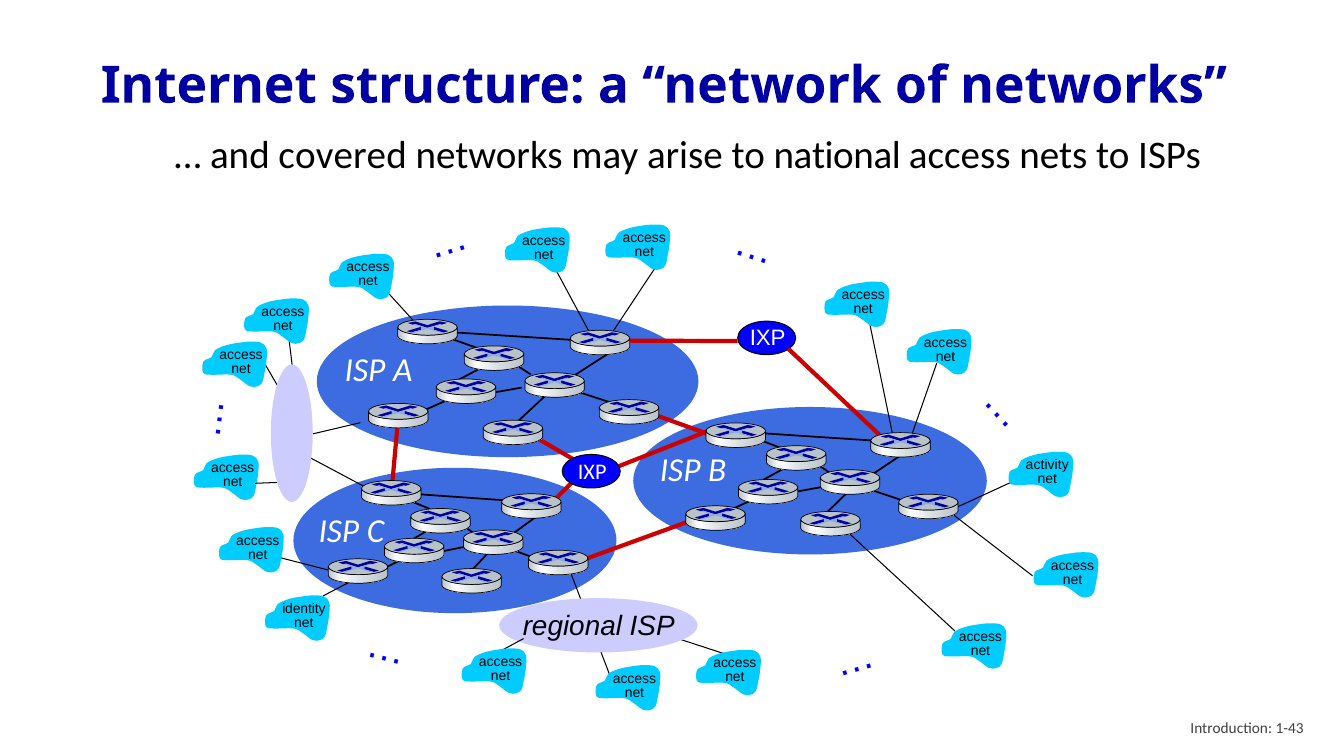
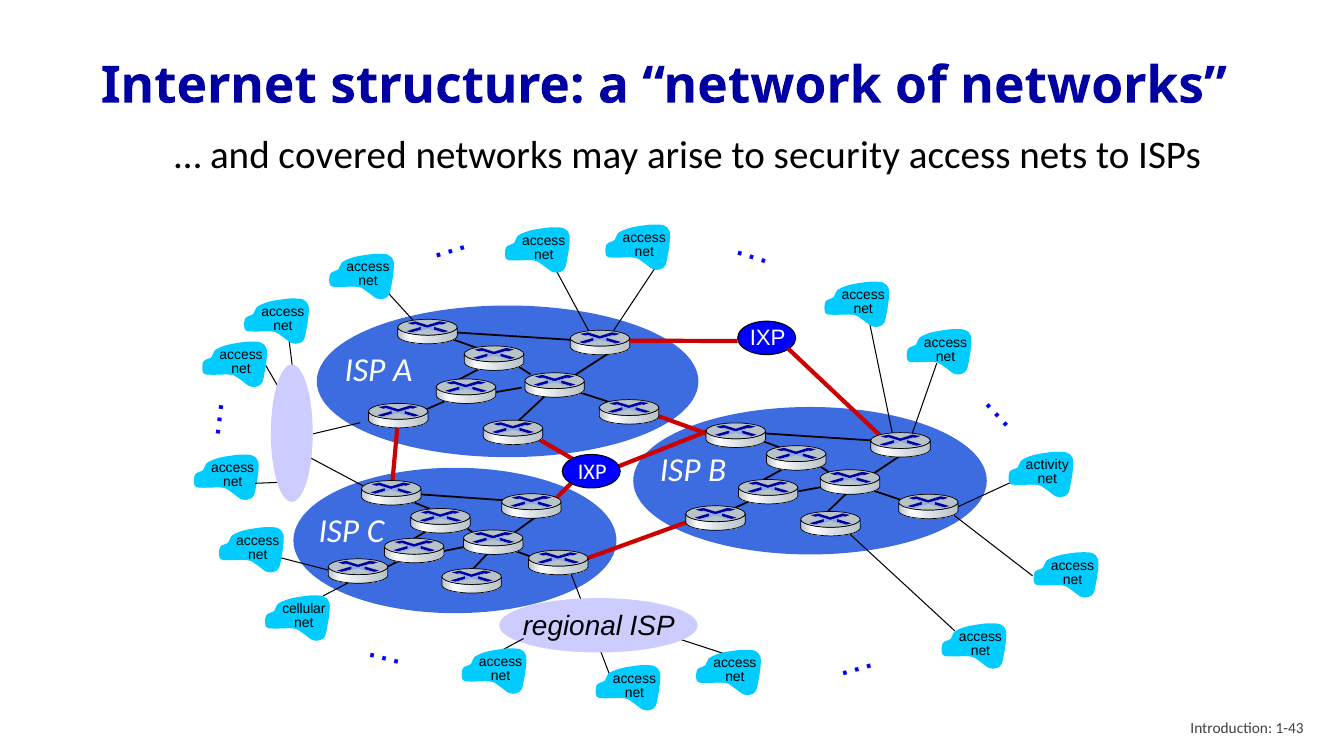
national: national -> security
identity: identity -> cellular
